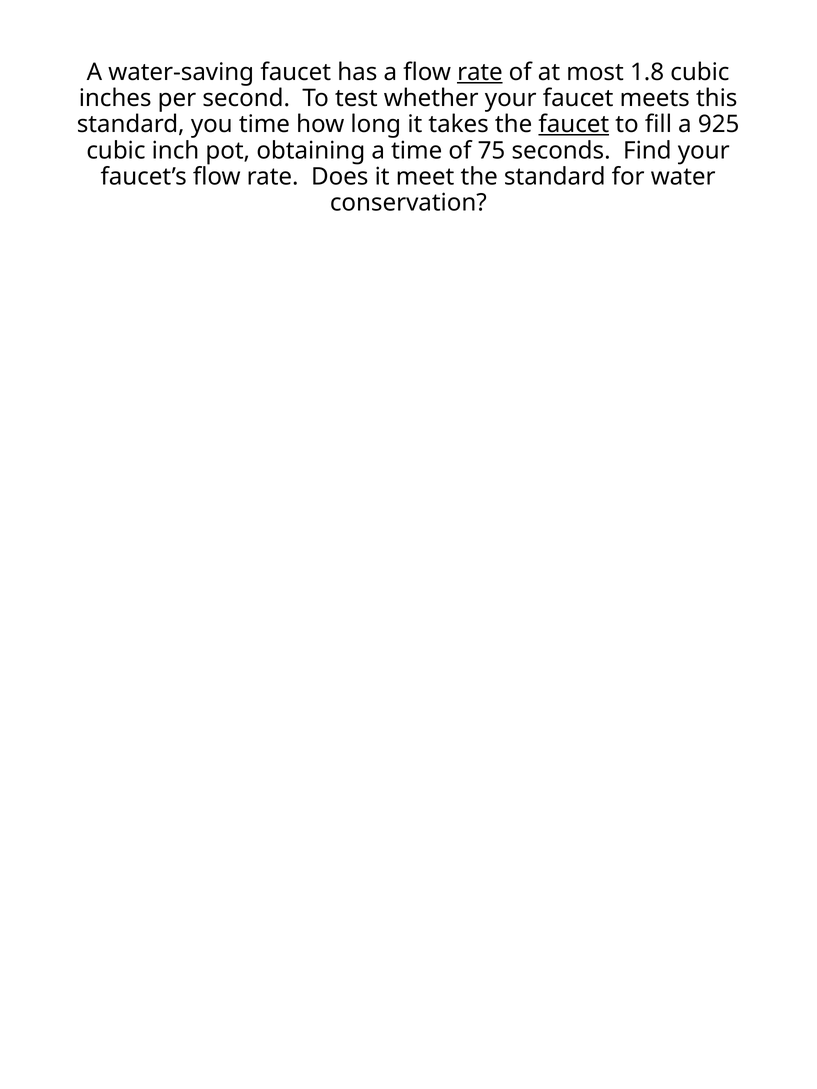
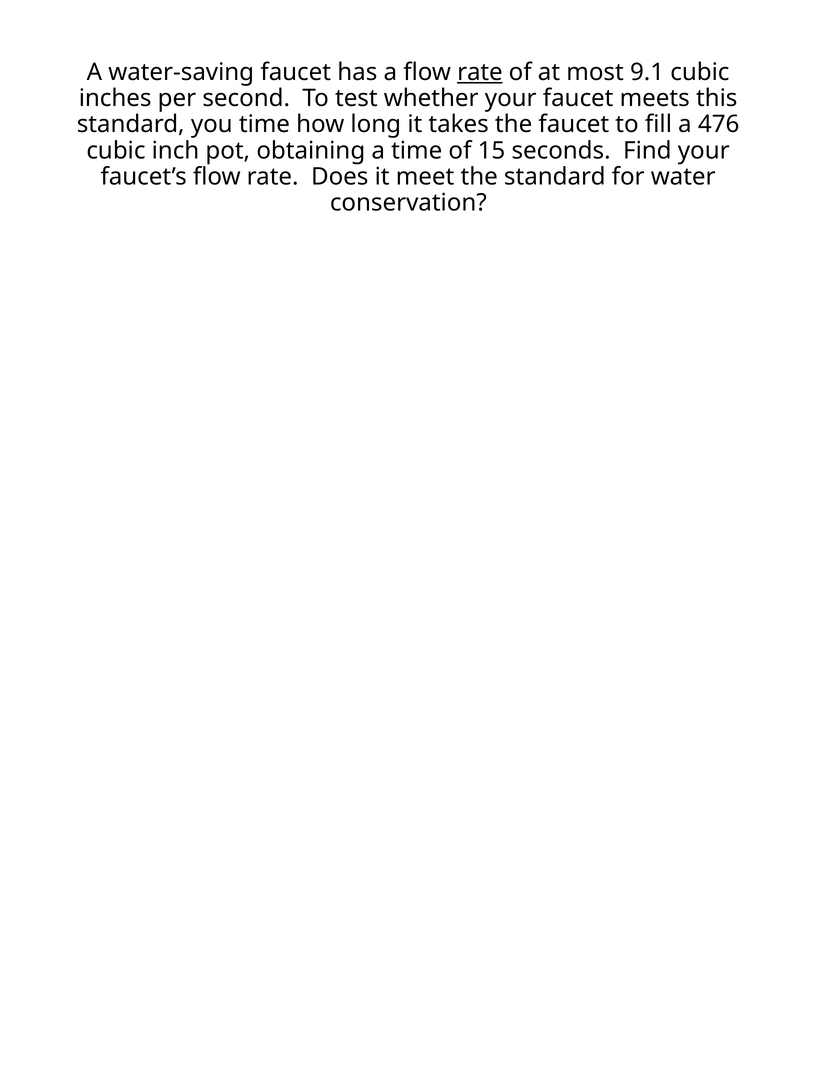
1.8: 1.8 -> 9.1
faucet at (574, 124) underline: present -> none
925: 925 -> 476
75: 75 -> 15
